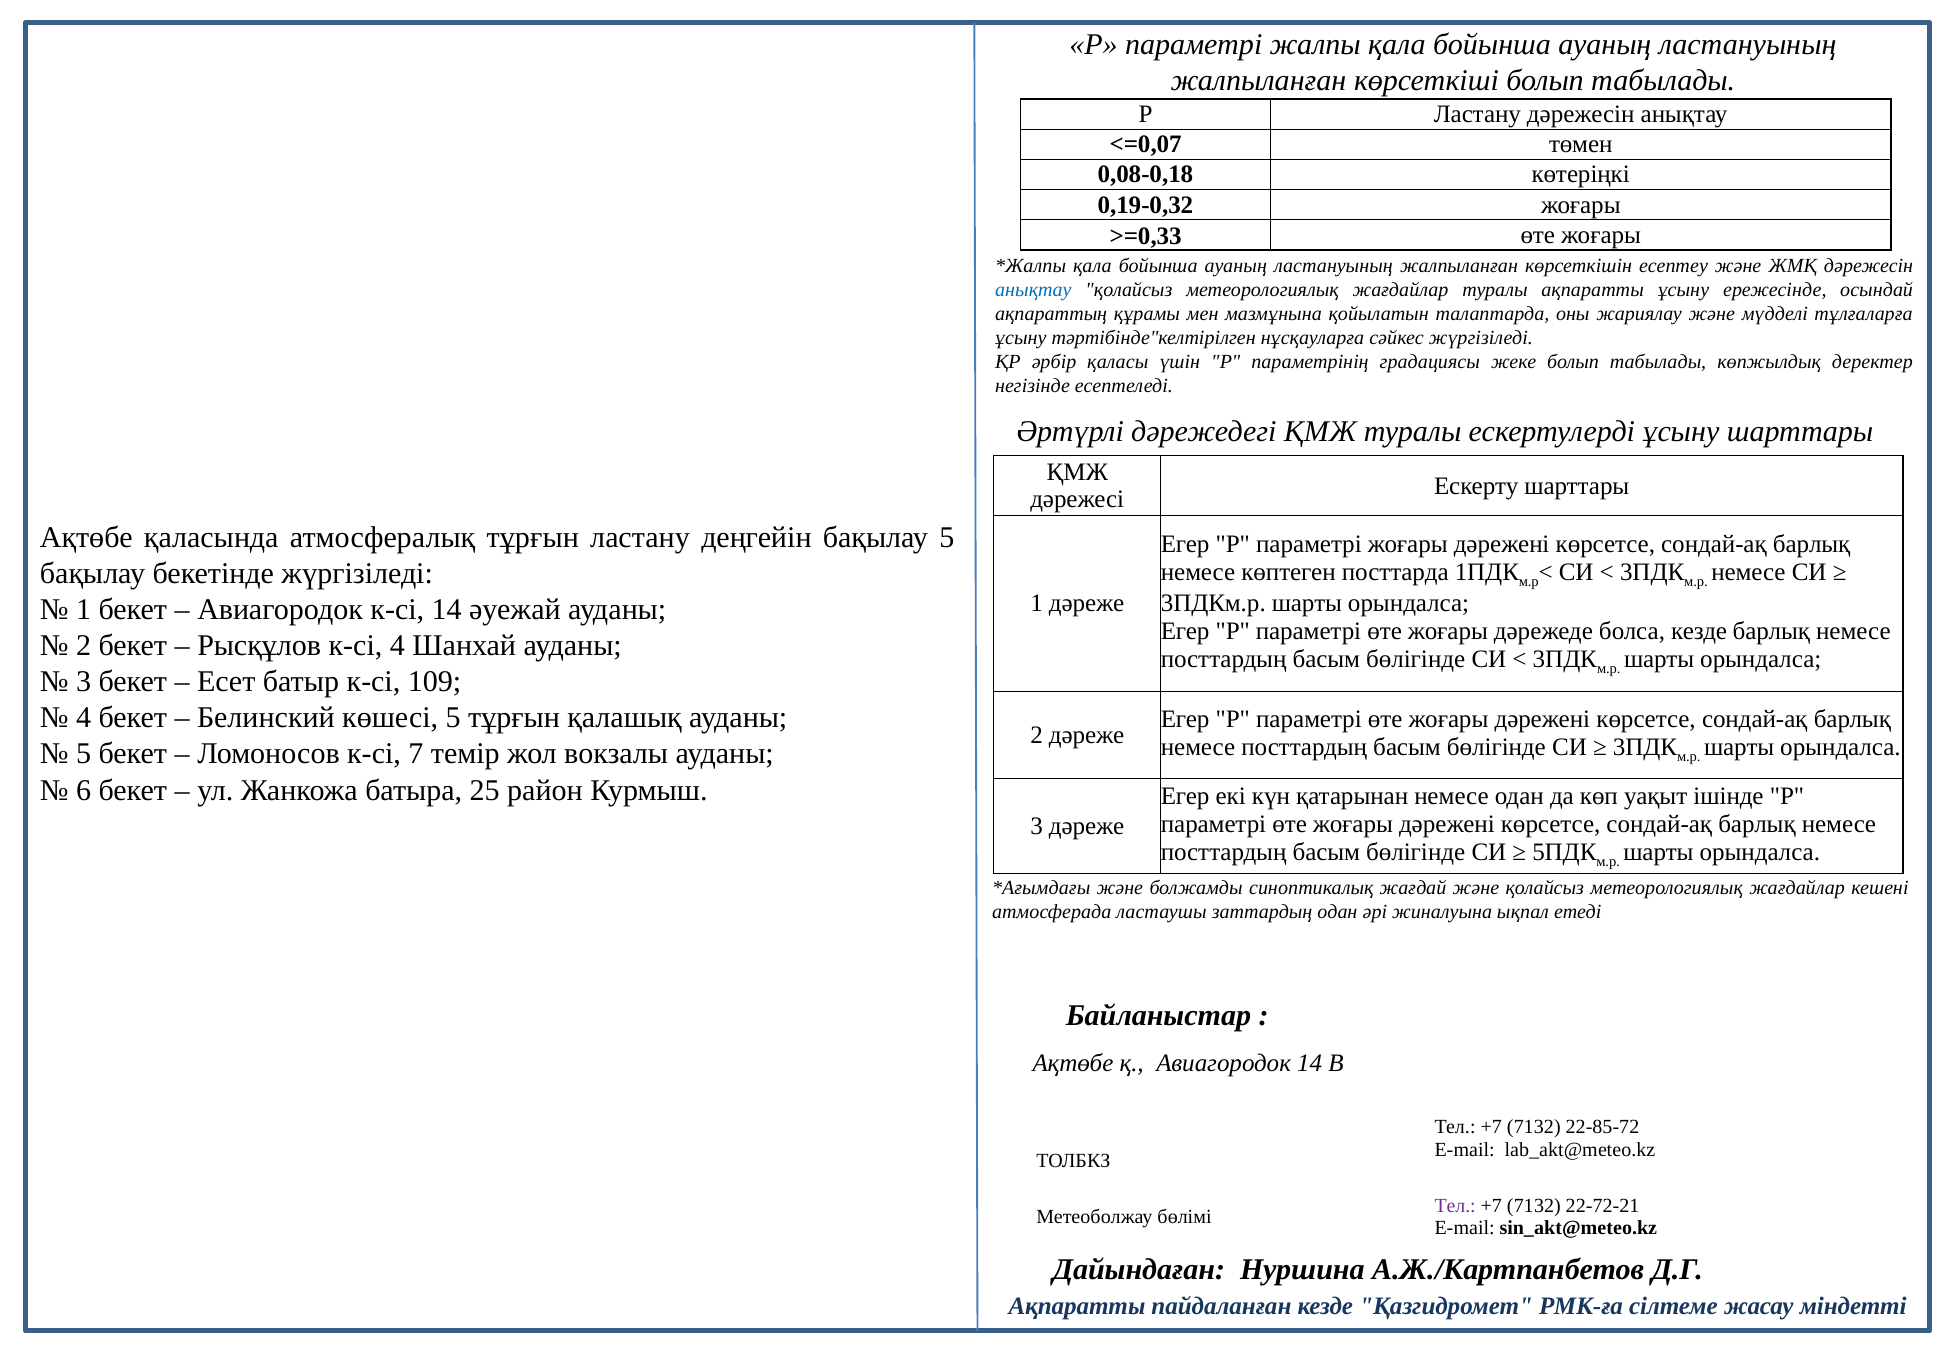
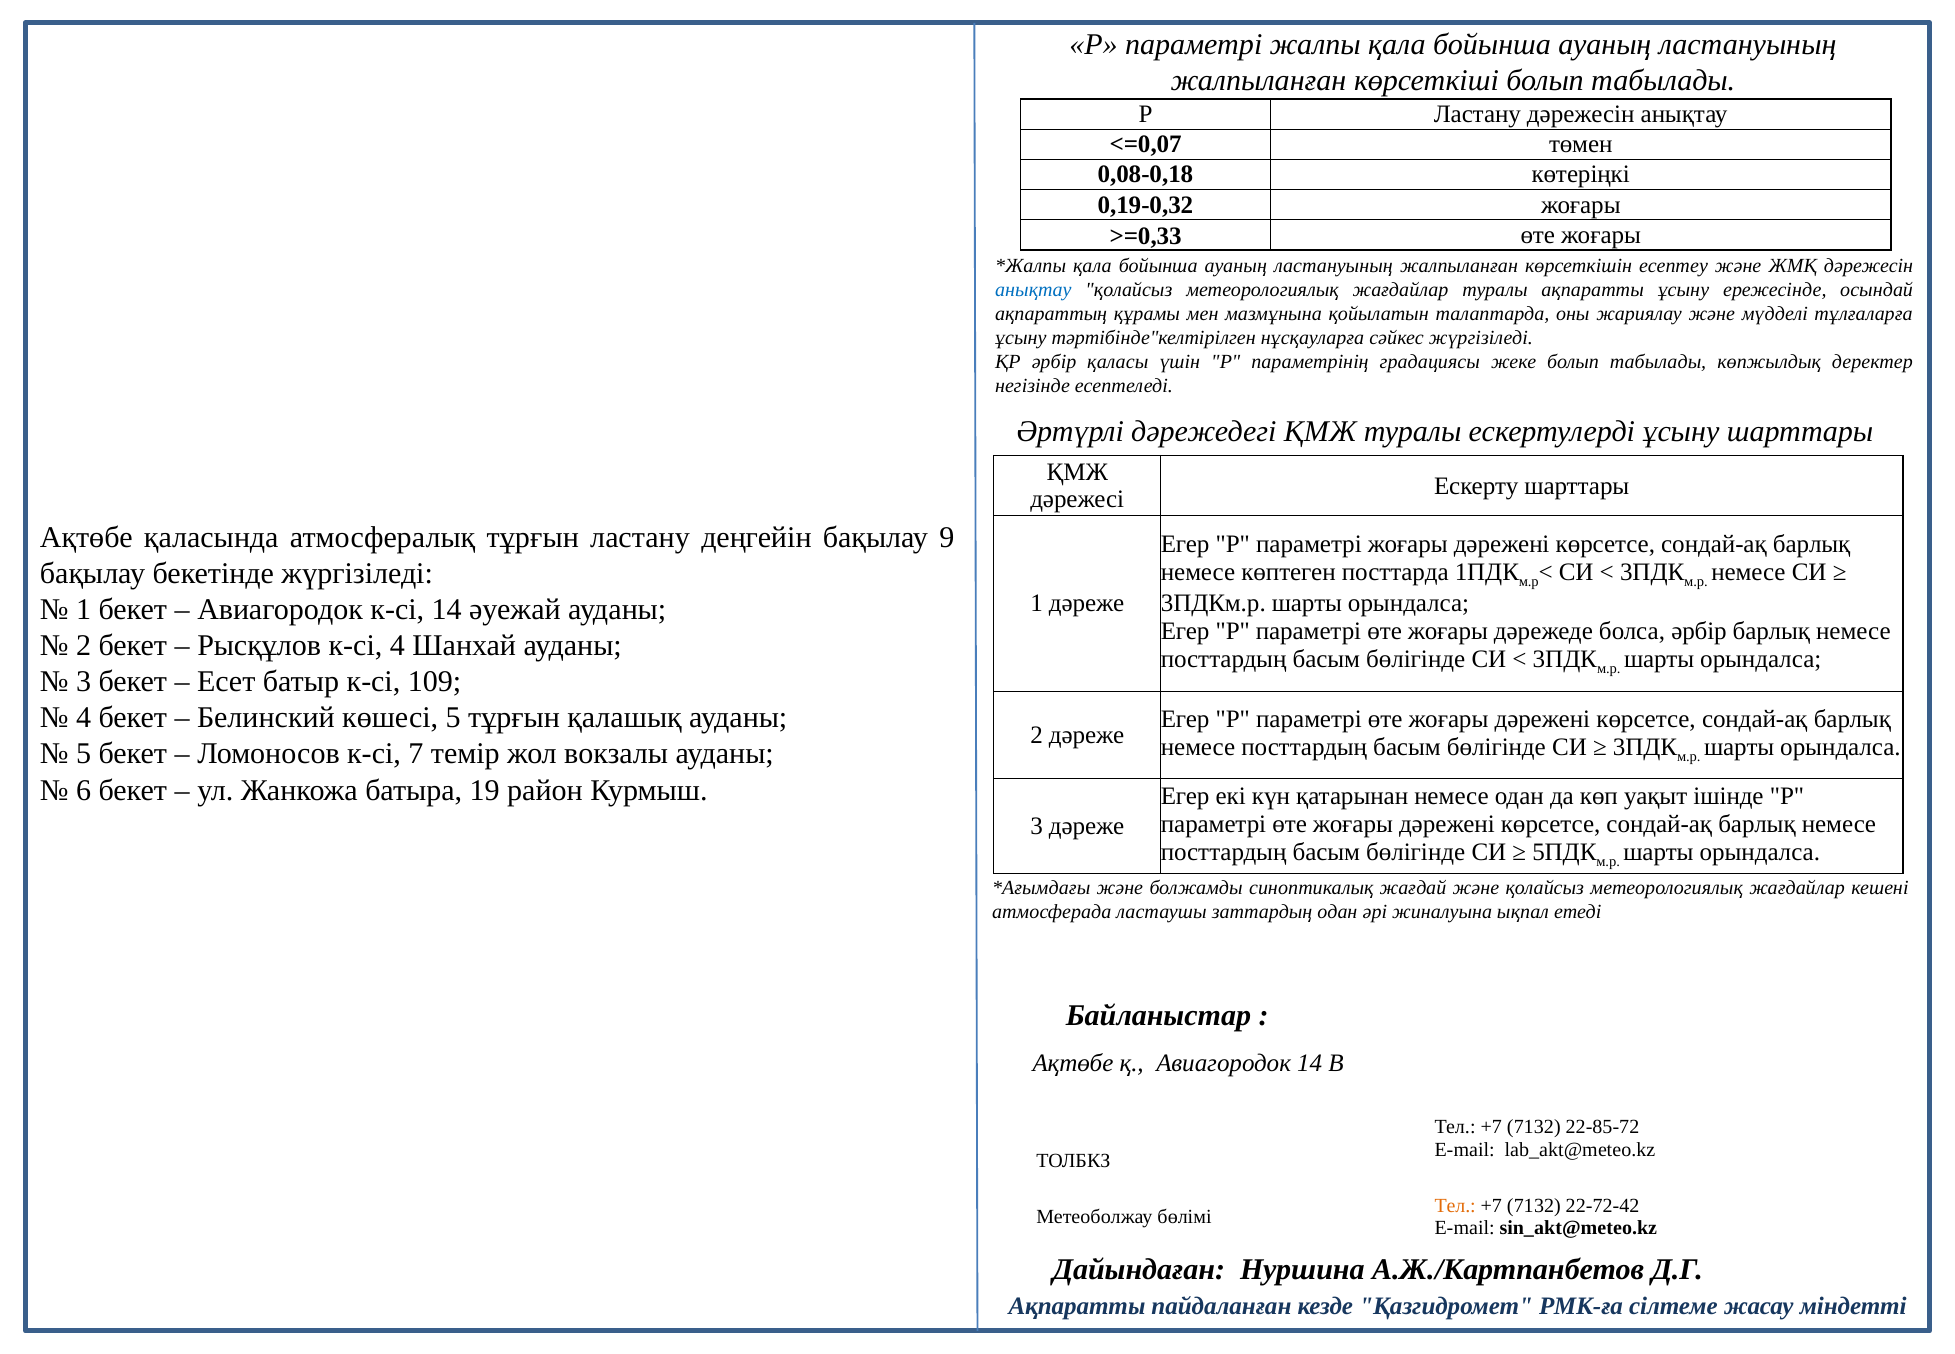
бақылау 5: 5 -> 9
болса кезде: кезде -> әрбір
25: 25 -> 19
Тел at (1455, 1205) colour: purple -> orange
22-72-21: 22-72-21 -> 22-72-42
